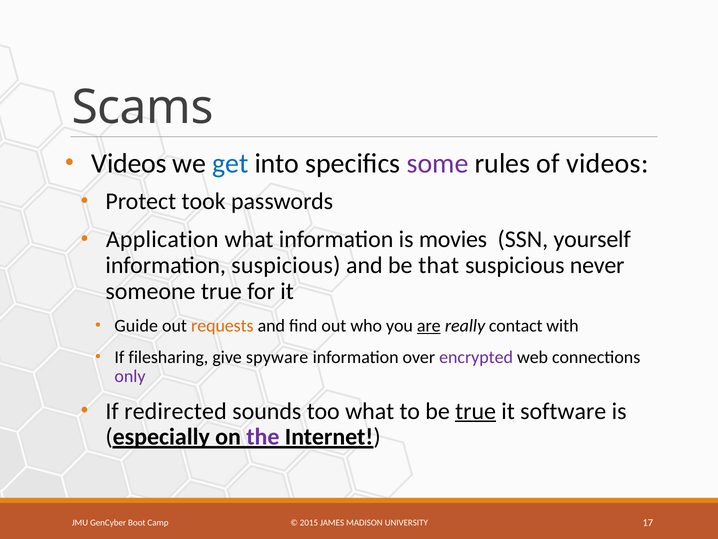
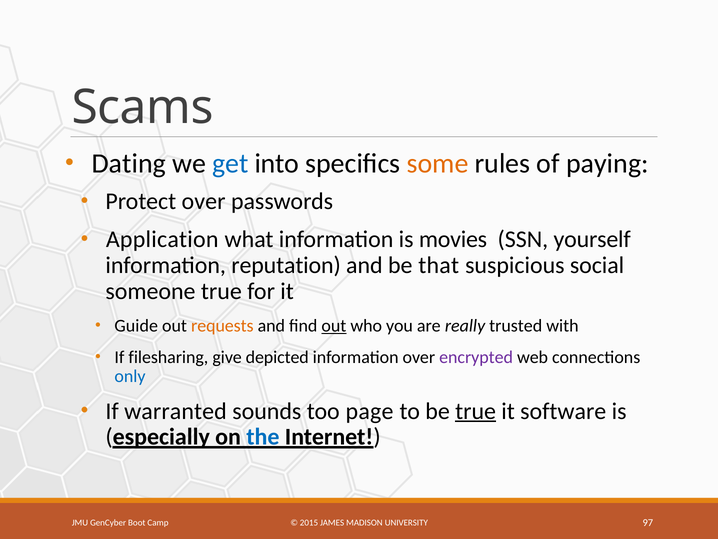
Videos at (129, 163): Videos -> Dating
some colour: purple -> orange
of videos: videos -> paying
Protect took: took -> over
information suspicious: suspicious -> reputation
never: never -> social
out at (334, 325) underline: none -> present
are underline: present -> none
contact: contact -> trusted
spyware: spyware -> depicted
only colour: purple -> blue
redirected: redirected -> warranted
too what: what -> page
the colour: purple -> blue
17: 17 -> 97
